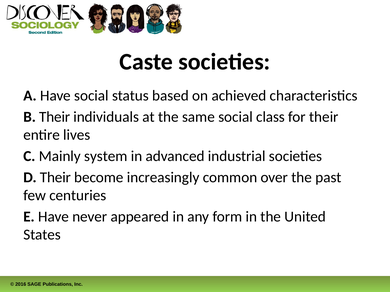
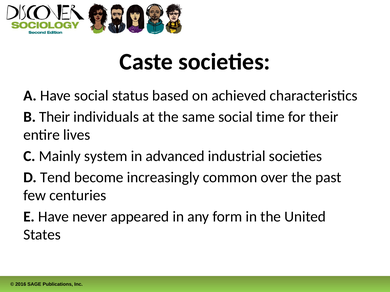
class: class -> time
D Their: Their -> Tend
